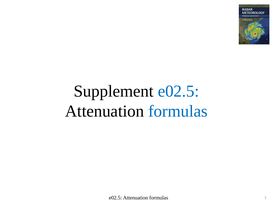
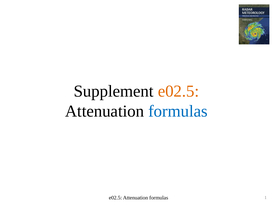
e02.5 at (178, 91) colour: blue -> orange
